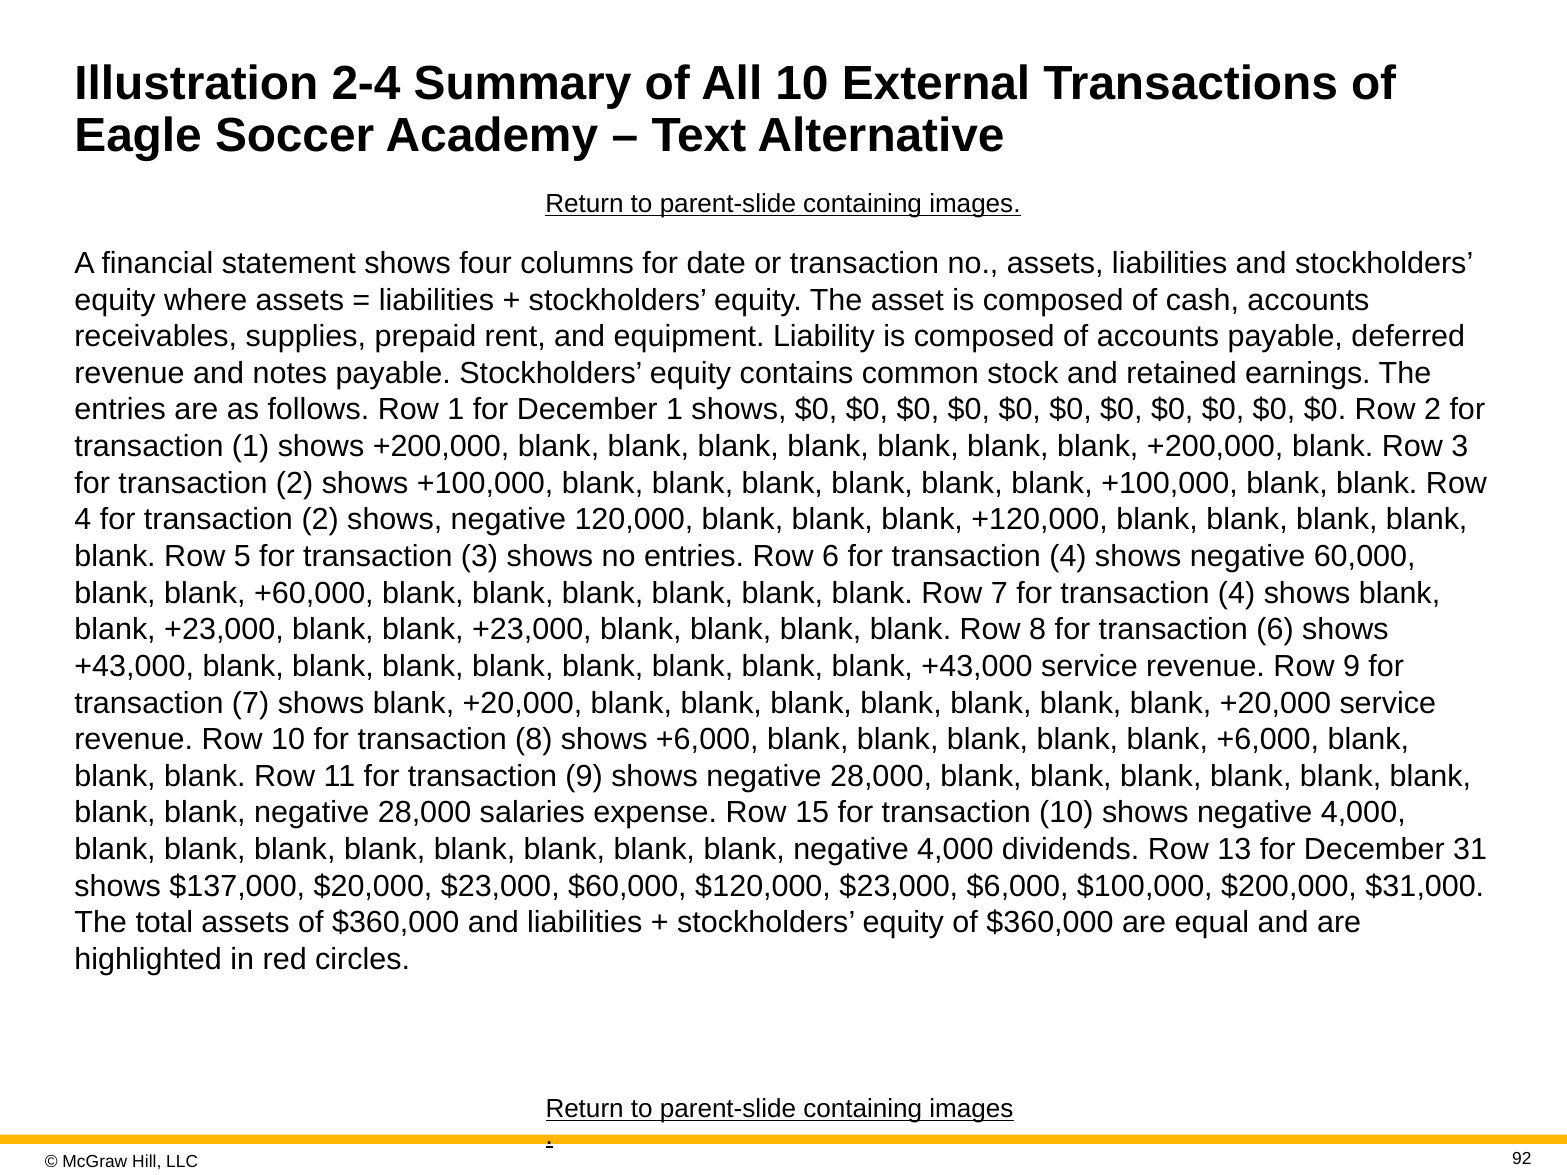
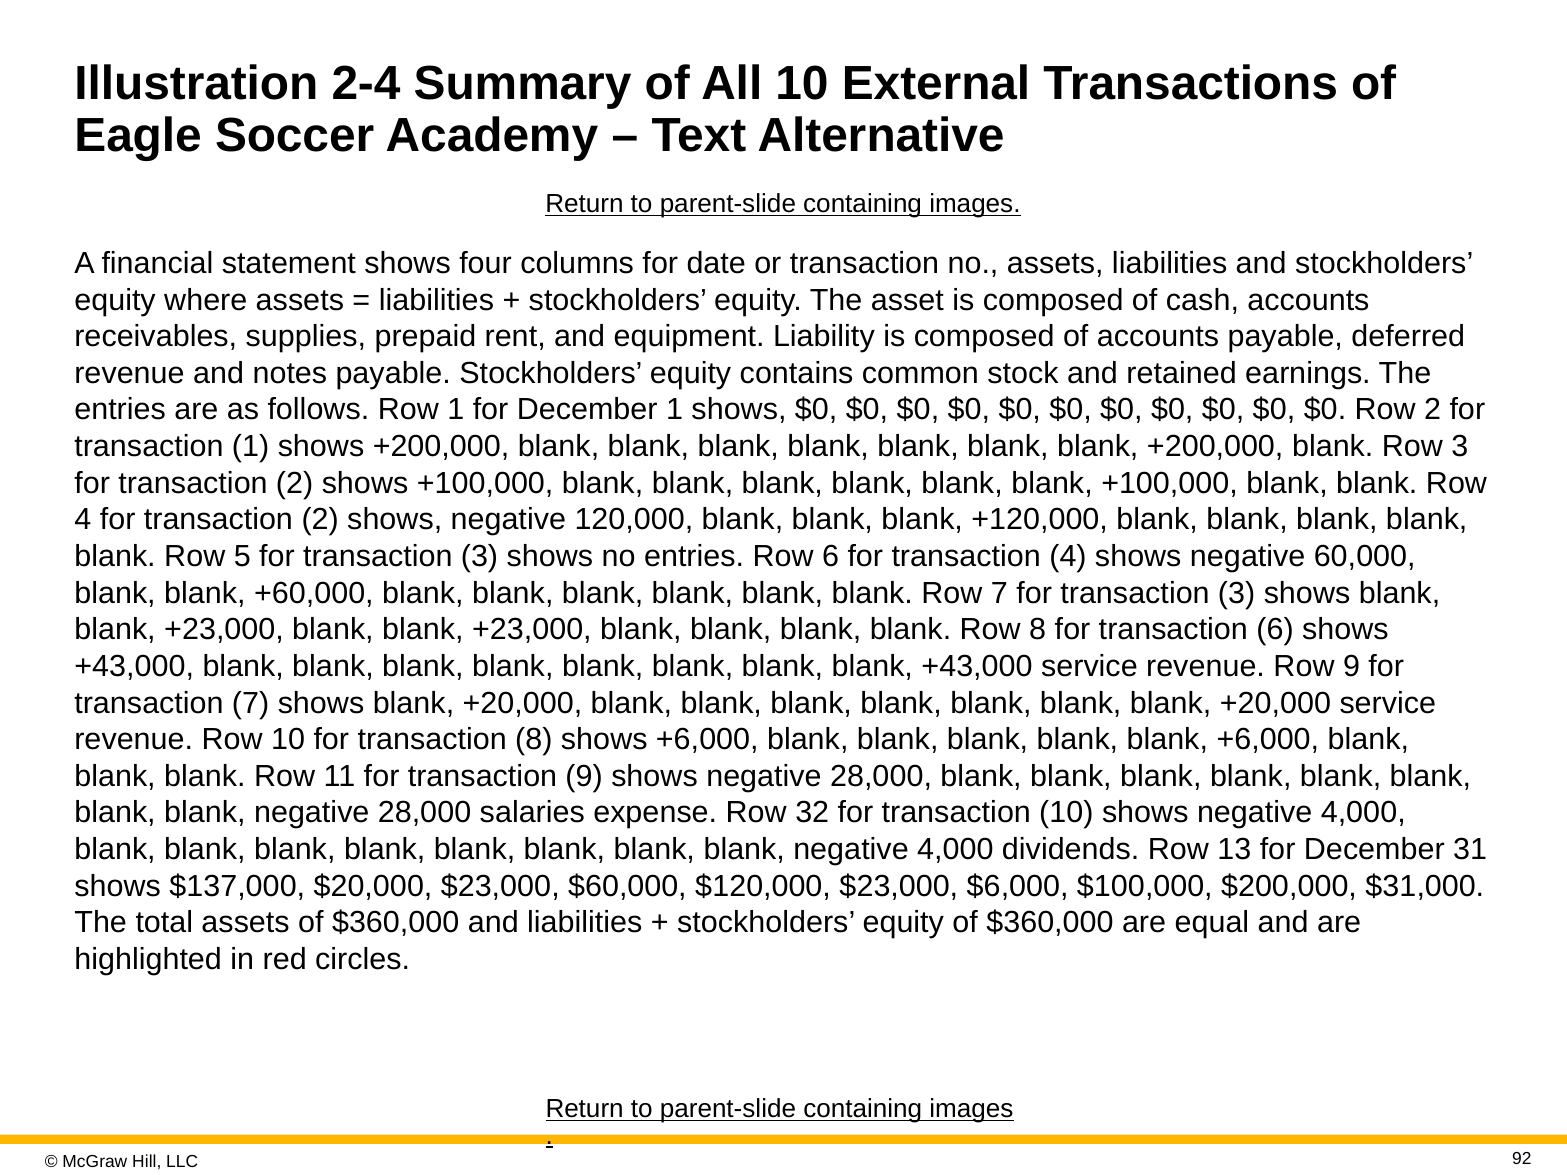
7 for transaction 4: 4 -> 3
15: 15 -> 32
